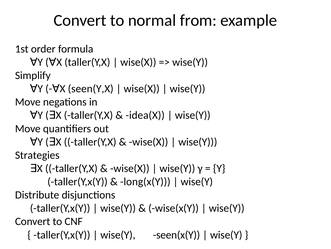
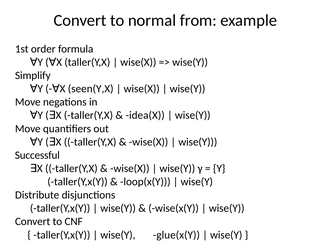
Strategies: Strategies -> Successful
long(x(Y: long(x(Y -> loop(x(Y
seen(x(Y: seen(x(Y -> glue(x(Y
